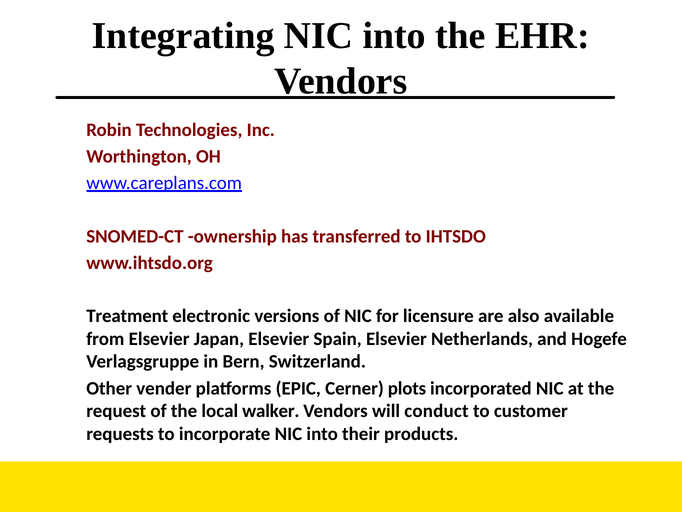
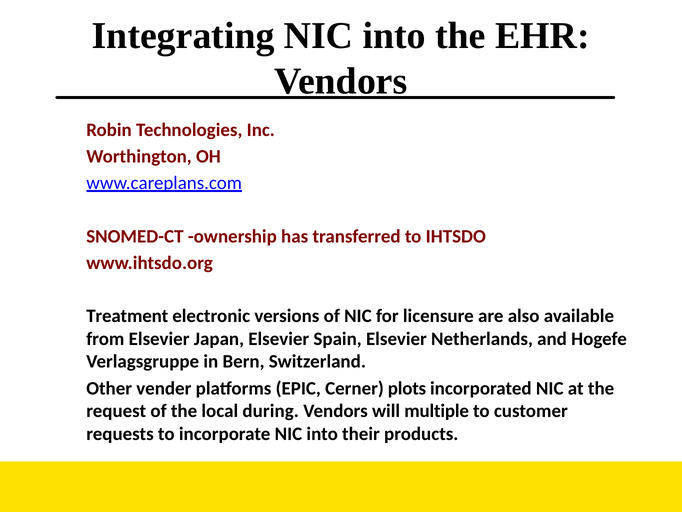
walker: walker -> during
conduct: conduct -> multiple
